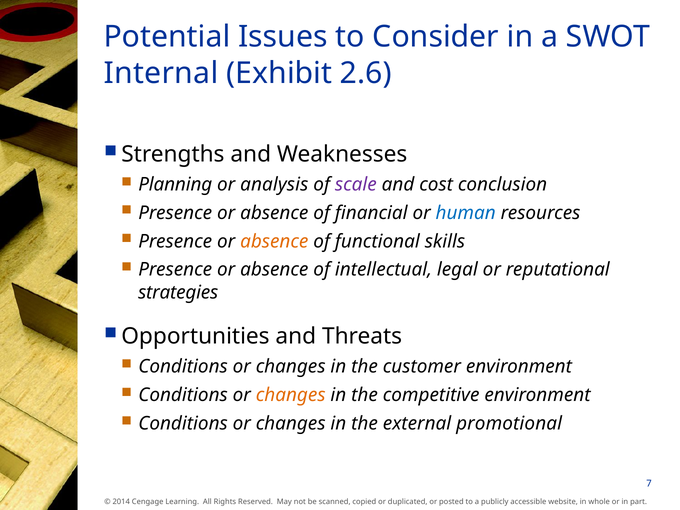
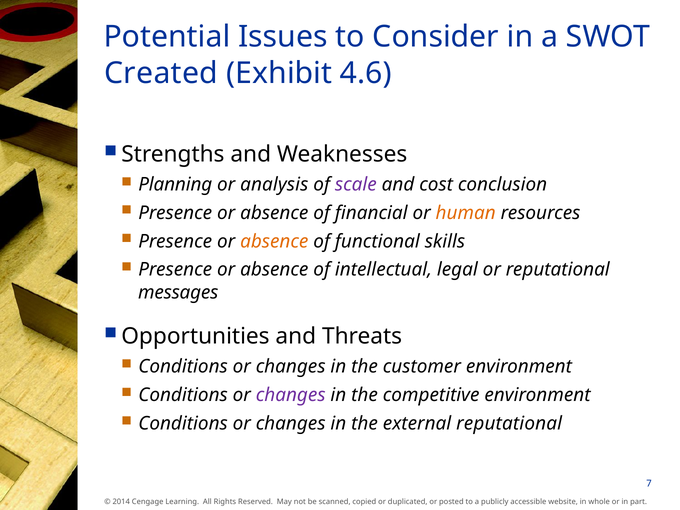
Internal: Internal -> Created
2.6: 2.6 -> 4.6
human colour: blue -> orange
strategies: strategies -> messages
changes at (291, 395) colour: orange -> purple
external promotional: promotional -> reputational
